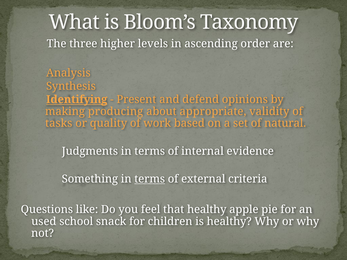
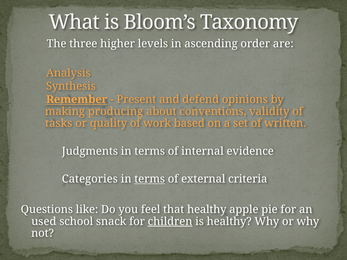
Identifying: Identifying -> Remember
appropriate: appropriate -> conventions
natural: natural -> written
Something: Something -> Categories
children underline: none -> present
